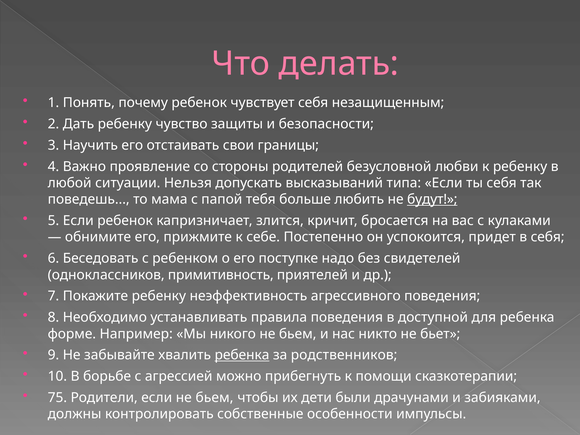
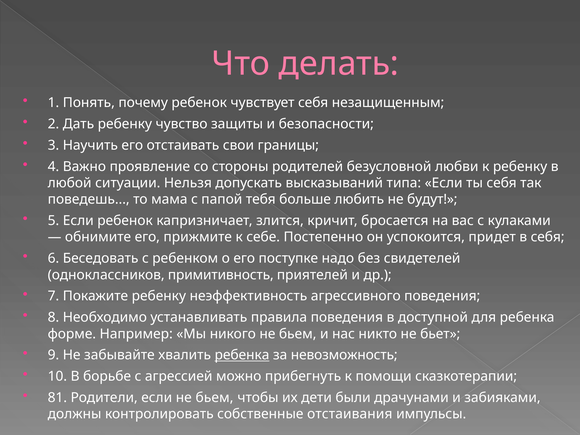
будут underline: present -> none
родственников: родственников -> невозможность
75: 75 -> 81
особенности: особенности -> отстаивания
